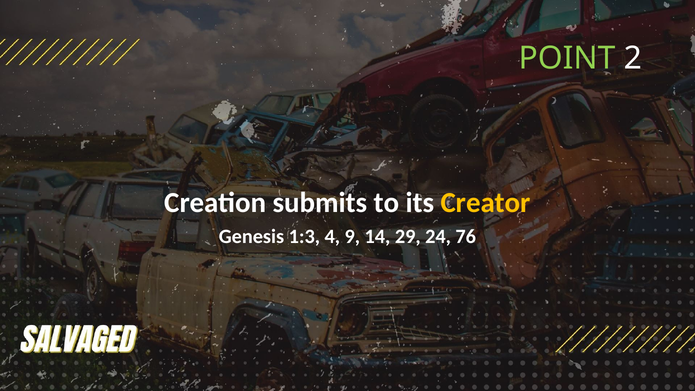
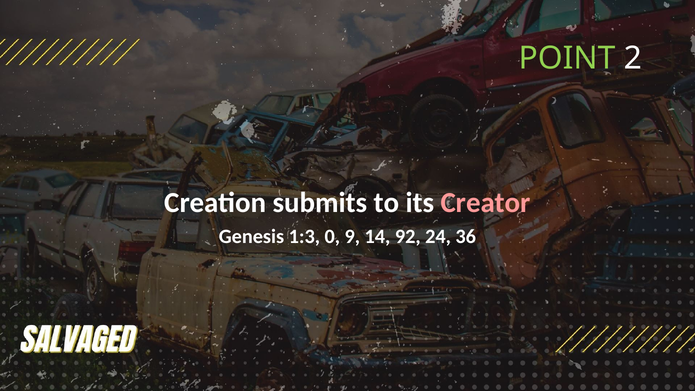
Creator colour: yellow -> pink
4: 4 -> 0
29: 29 -> 92
76: 76 -> 36
